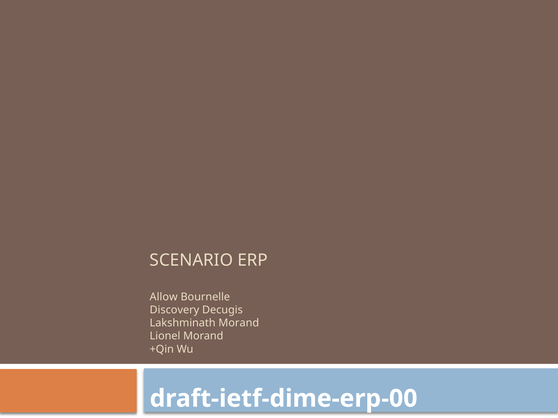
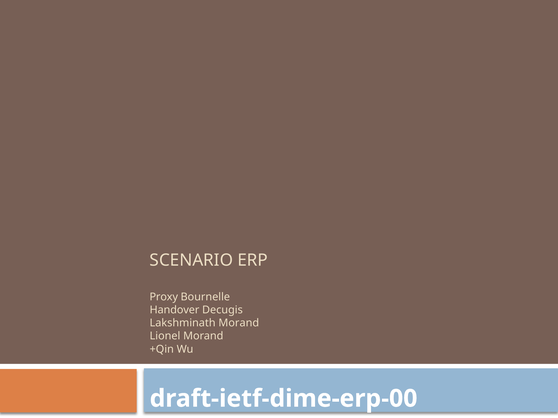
Allow: Allow -> Proxy
Discovery: Discovery -> Handover
